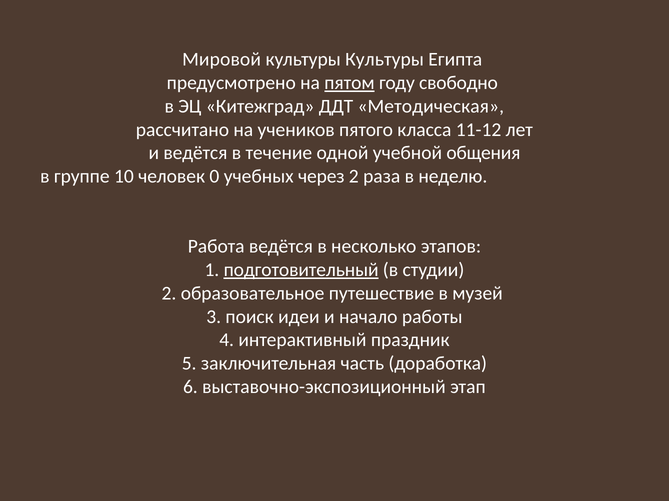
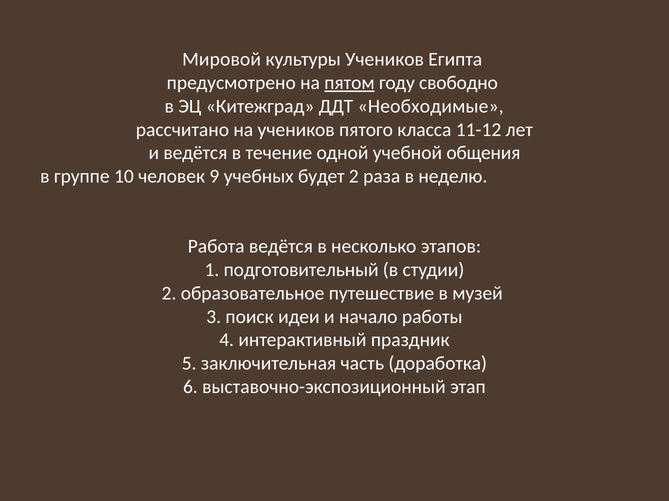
культуры Культуры: Культуры -> Учеников
Методическая: Методическая -> Необходимые
0: 0 -> 9
через: через -> будет
подготовительный underline: present -> none
